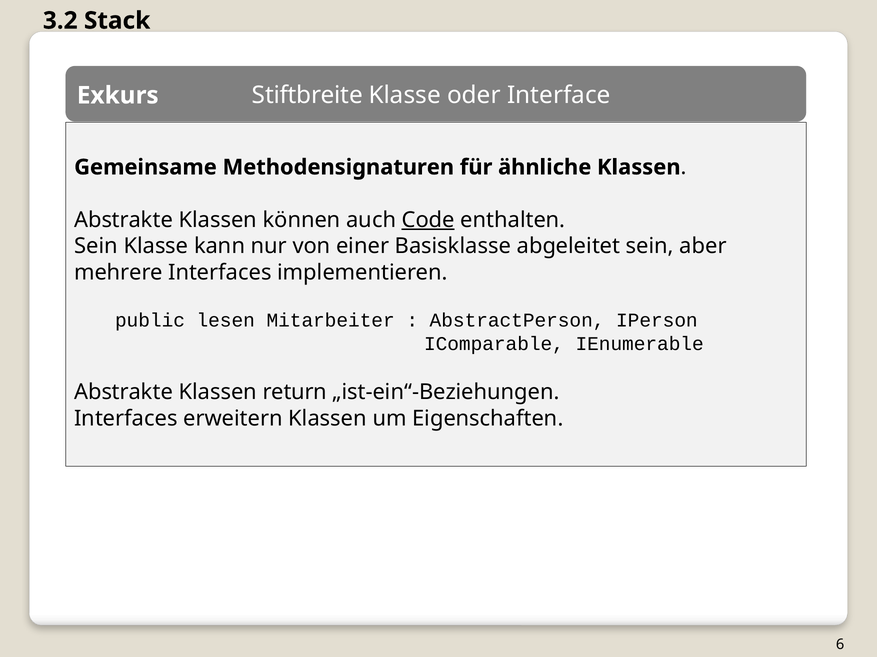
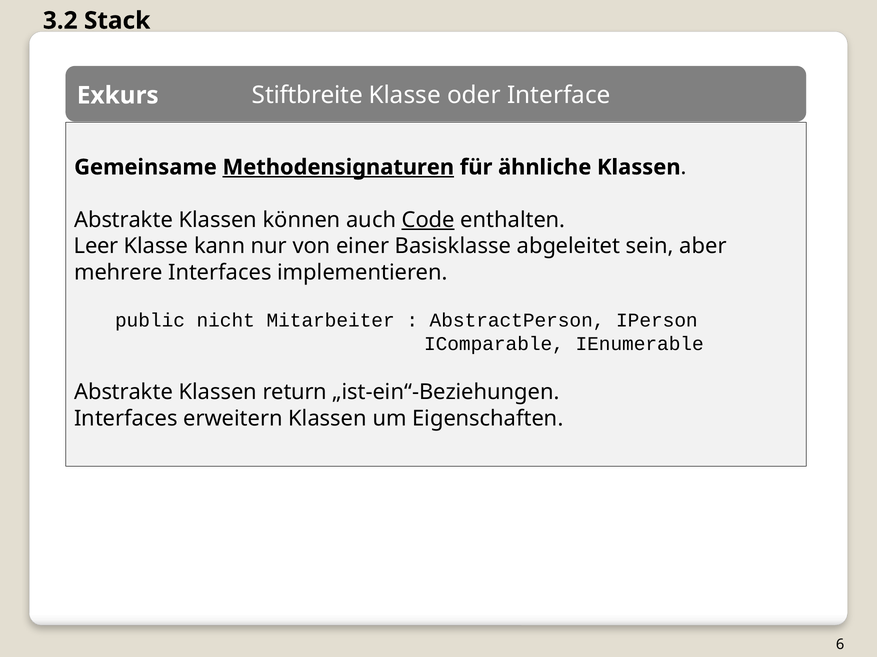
Methodensignaturen underline: none -> present
Sein at (96, 246): Sein -> Leer
lesen: lesen -> nicht
